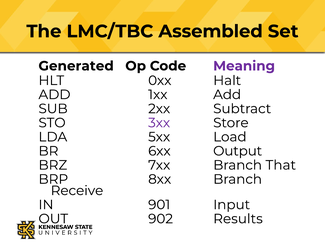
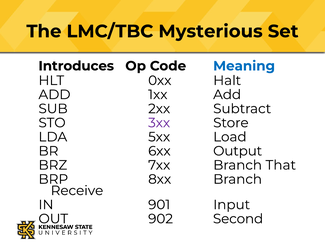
Assembled: Assembled -> Mysterious
Generated: Generated -> Introduces
Meaning colour: purple -> blue
Results: Results -> Second
